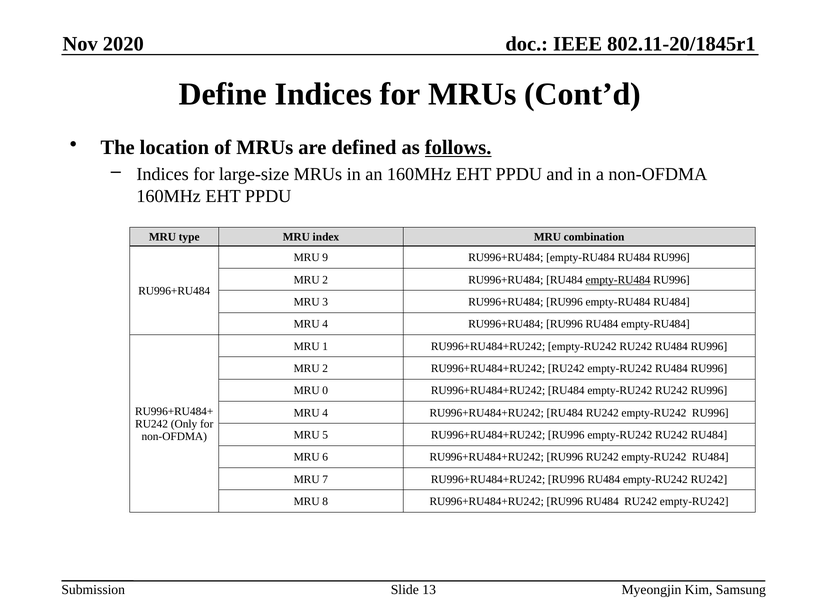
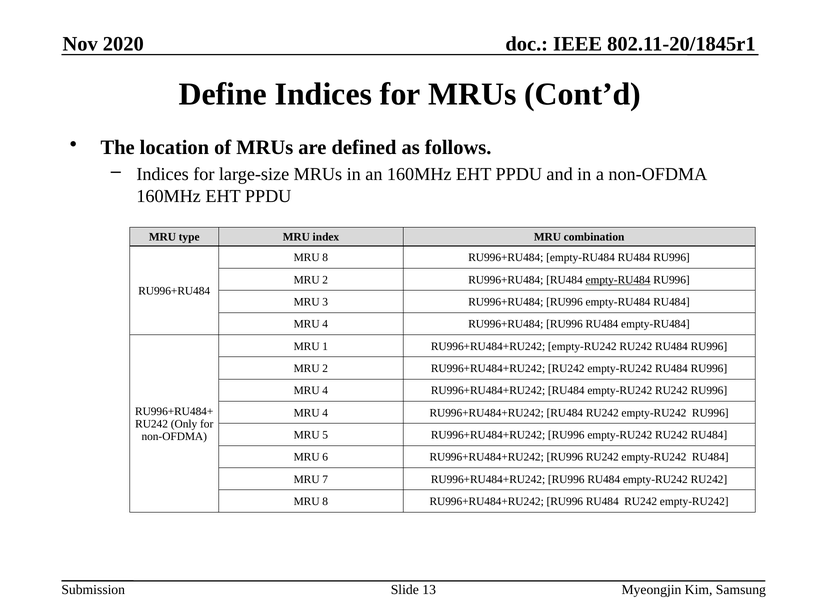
follows underline: present -> none
9 at (325, 258): 9 -> 8
0 at (325, 391): 0 -> 4
